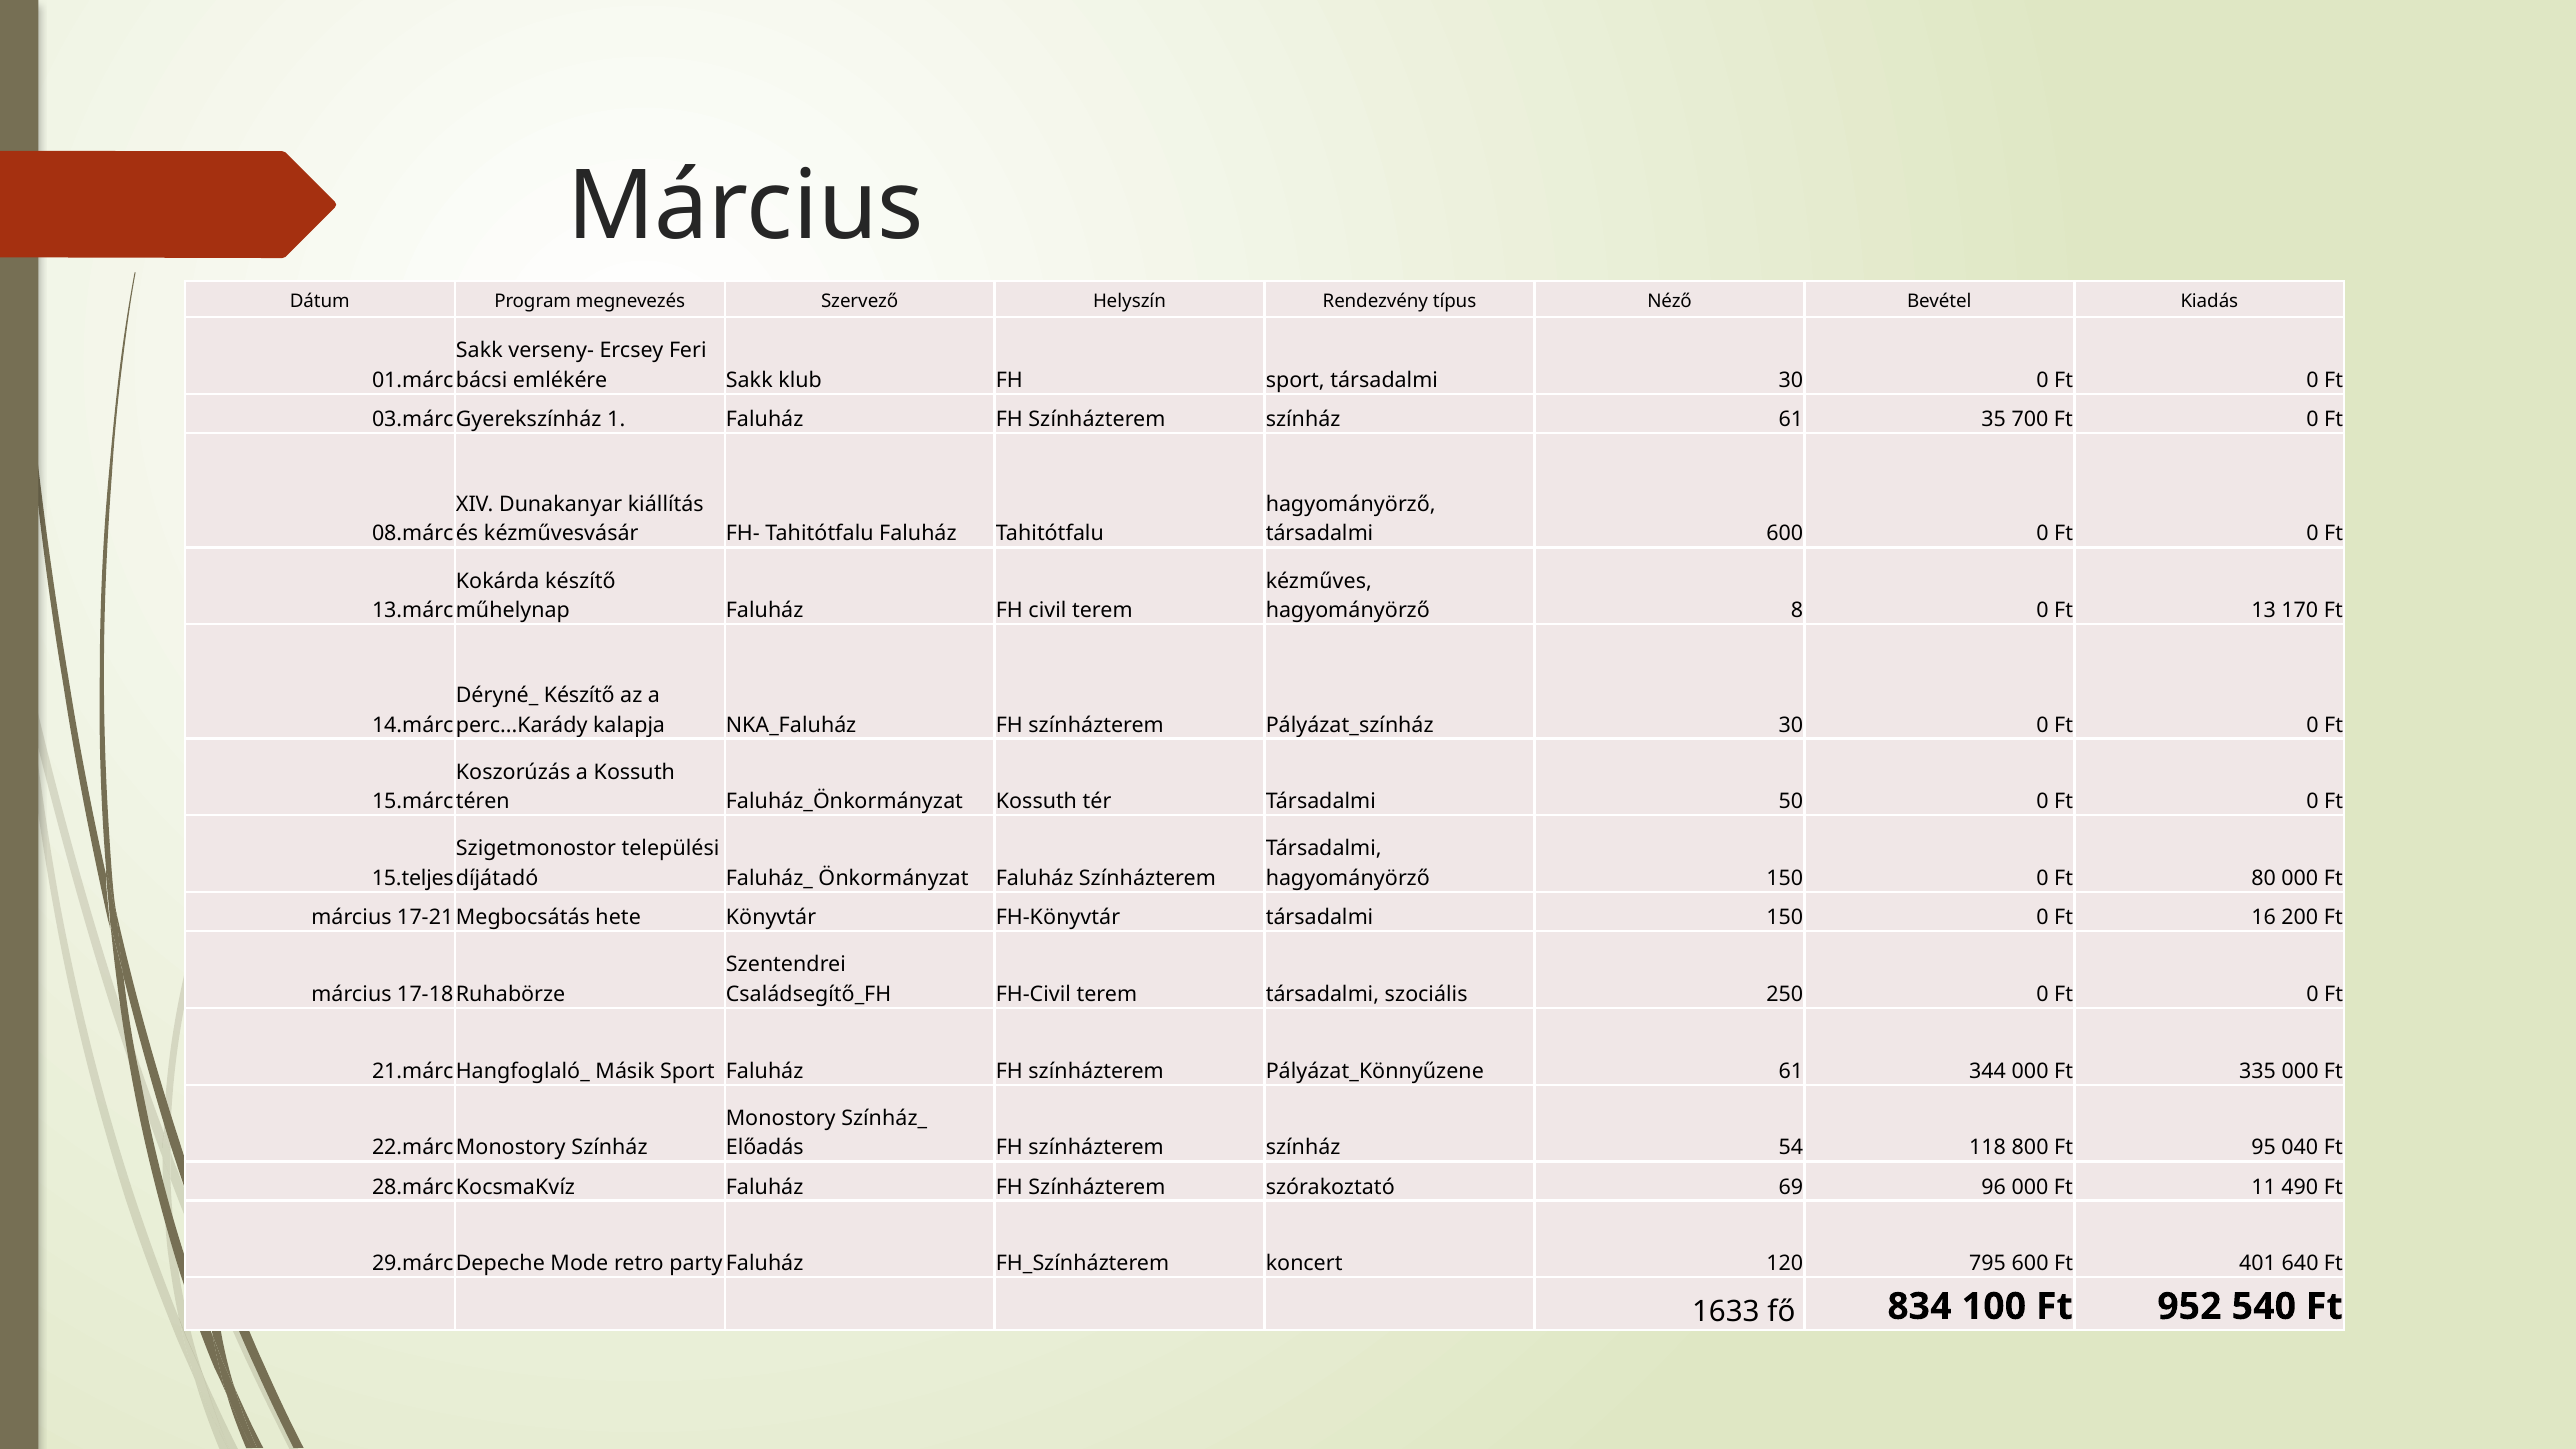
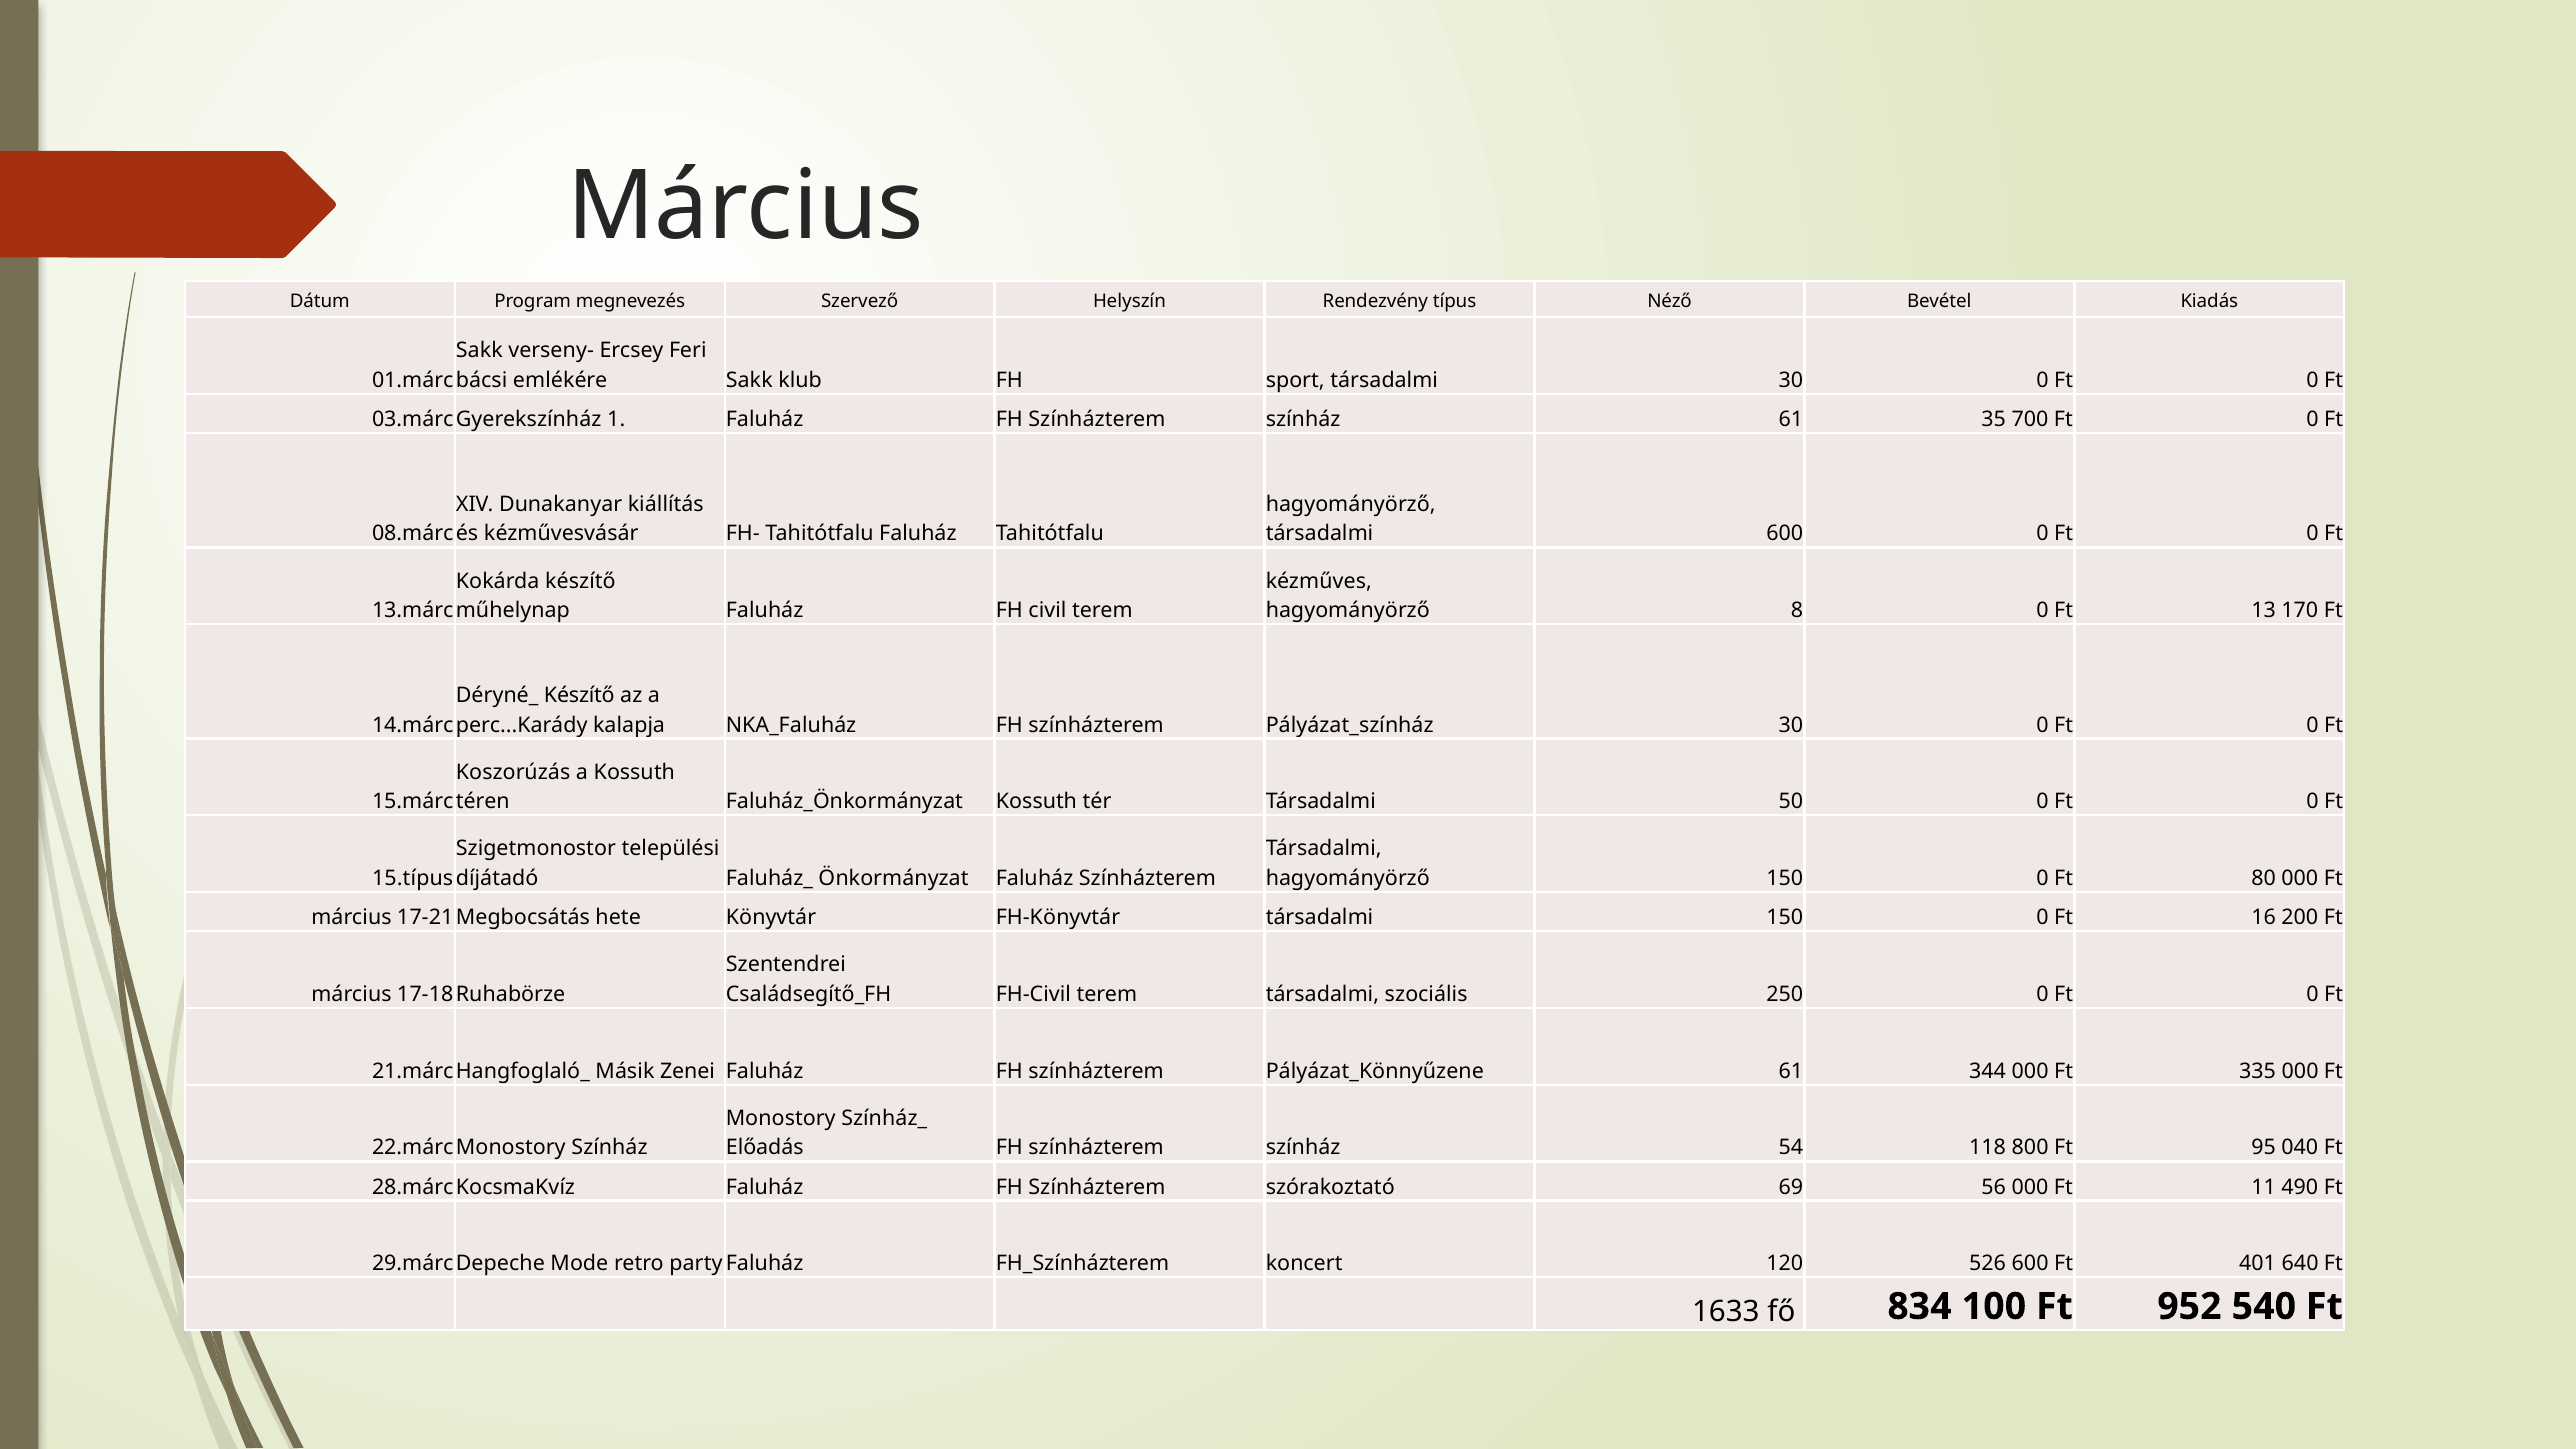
15.teljes: 15.teljes -> 15.típus
Másik Sport: Sport -> Zenei
96: 96 -> 56
795: 795 -> 526
